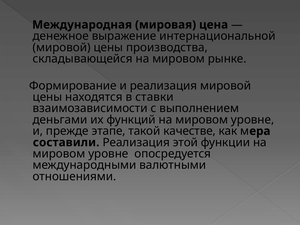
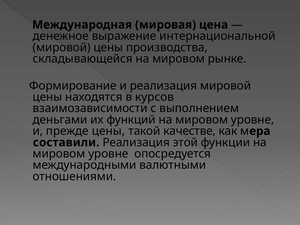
ставки: ставки -> курсов
прежде этапе: этапе -> цены
